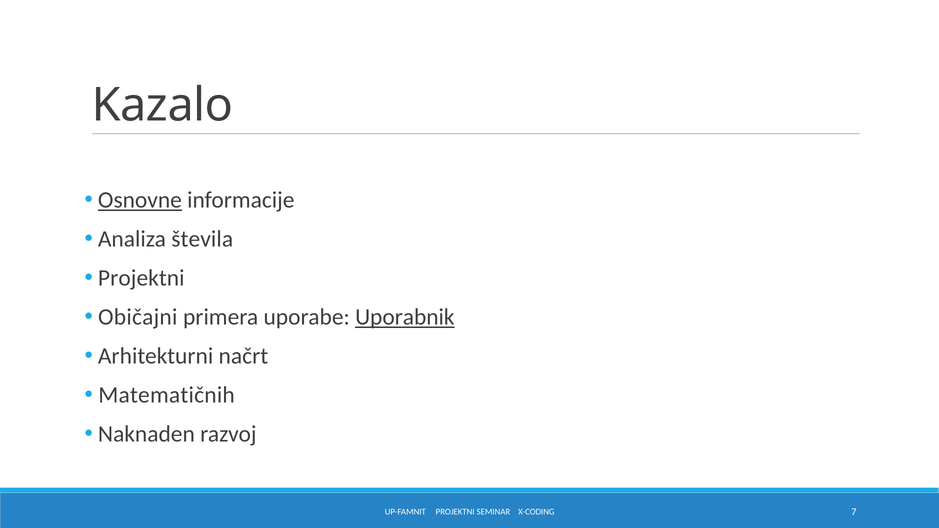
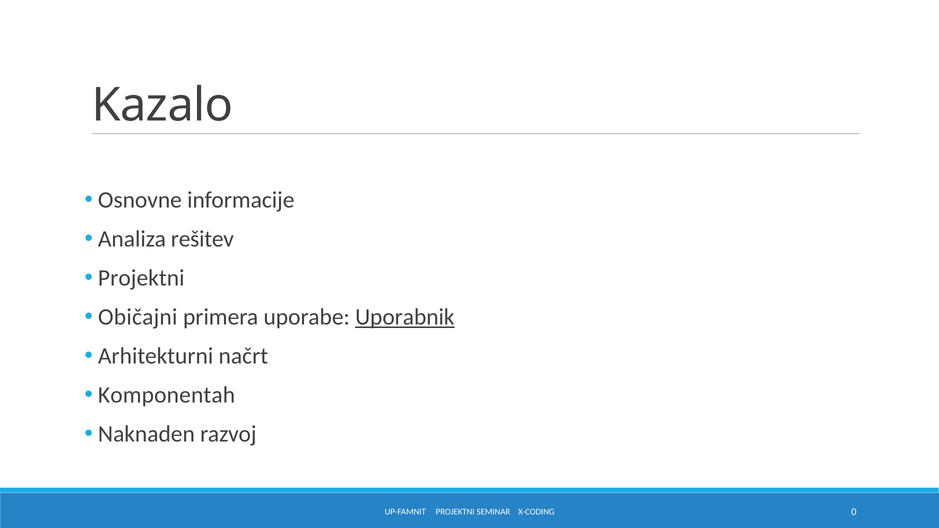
Osnovne underline: present -> none
števila: števila -> rešitev
Matematičnih: Matematičnih -> Komponentah
7: 7 -> 0
